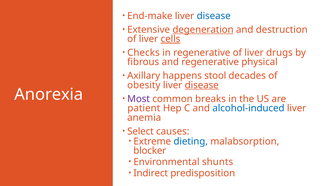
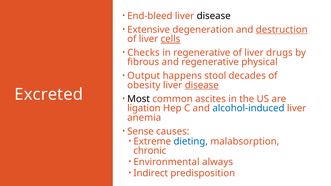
End-make: End-make -> End-bleed
disease at (214, 16) colour: blue -> black
degeneration underline: present -> none
destruction underline: none -> present
Axillary: Axillary -> Output
Anorexia: Anorexia -> Excreted
Most colour: purple -> black
breaks: breaks -> ascites
patient: patient -> ligation
Select: Select -> Sense
blocker: blocker -> chronic
shunts: shunts -> always
